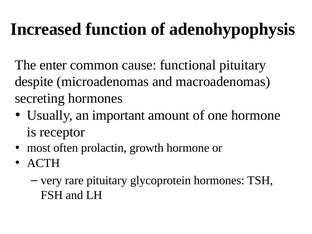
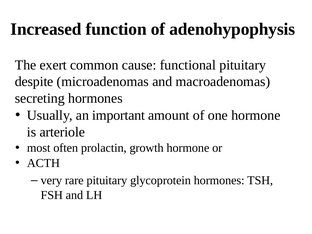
enter: enter -> exert
receptor: receptor -> arteriole
